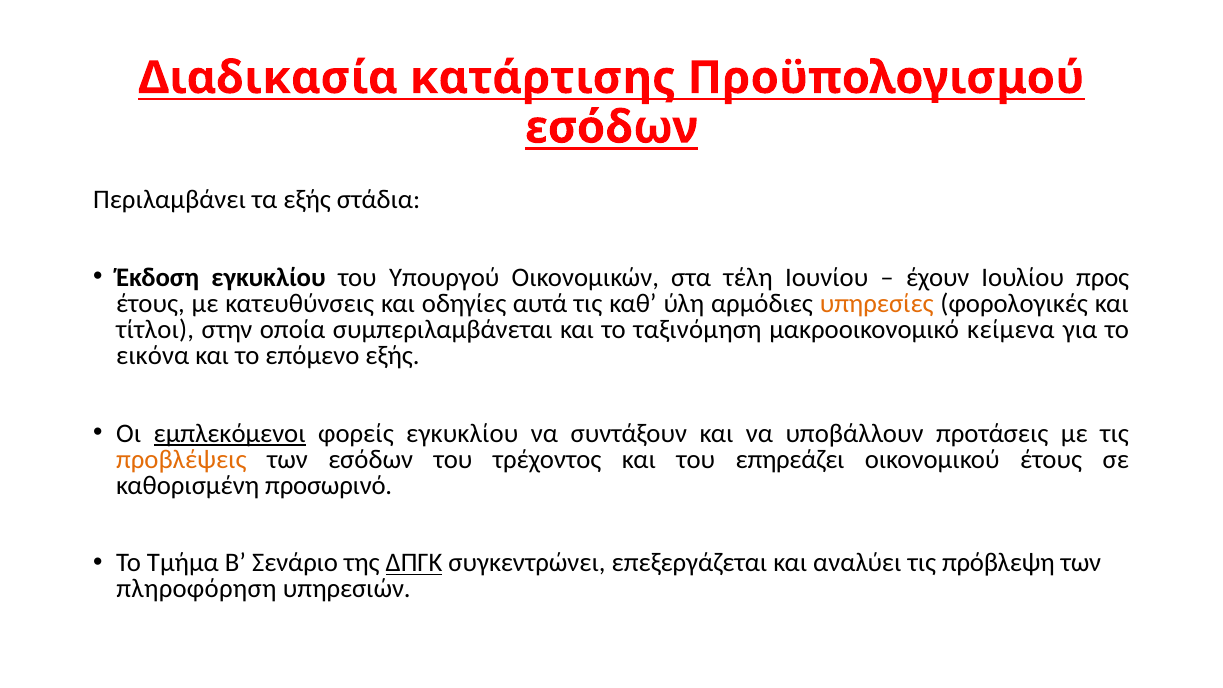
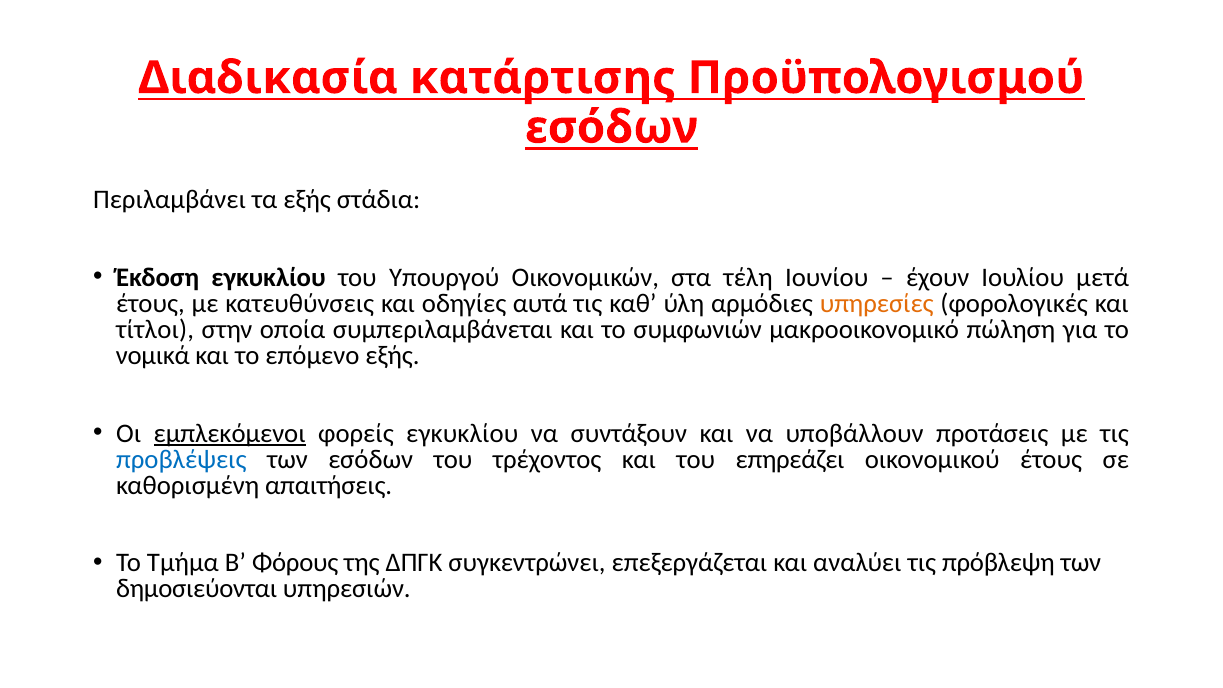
προς: προς -> μετά
ταξινόμηση: ταξινόμηση -> συμφωνιών
κείμενα: κείμενα -> πώληση
εικόνα: εικόνα -> νομικά
προβλέψεις colour: orange -> blue
προσωρινό: προσωρινό -> απαιτήσεις
Σενάριο: Σενάριο -> Φόρους
ΔΠΓΚ underline: present -> none
πληροφόρηση: πληροφόρηση -> δημοσιεύονται
